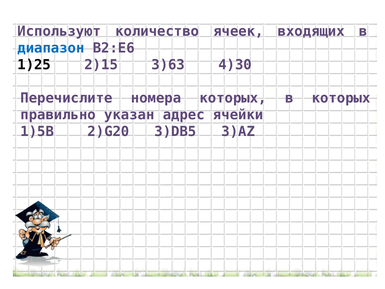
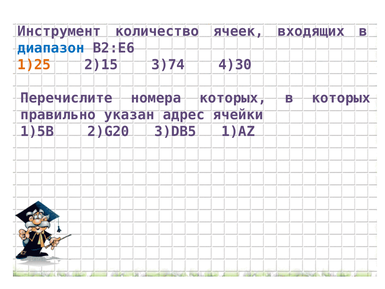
Используют: Используют -> Инструмент
1)25 colour: black -> orange
3)63: 3)63 -> 3)74
3)AZ: 3)AZ -> 1)AZ
